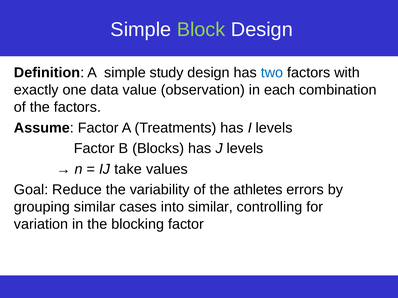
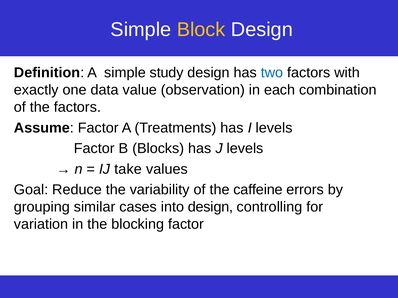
Block colour: light green -> yellow
athletes: athletes -> caffeine
into similar: similar -> design
